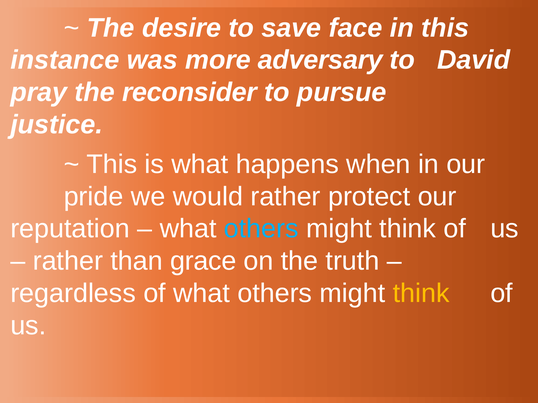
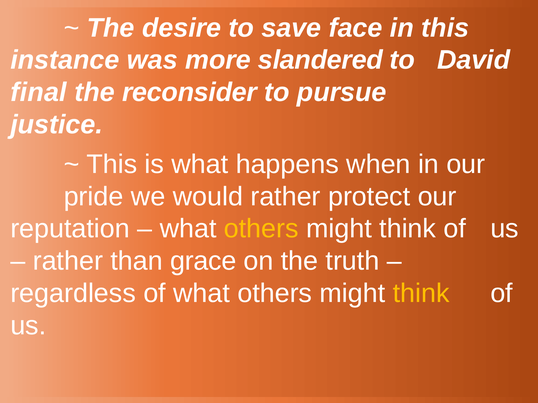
adversary: adversary -> slandered
pray: pray -> final
others at (261, 229) colour: light blue -> yellow
